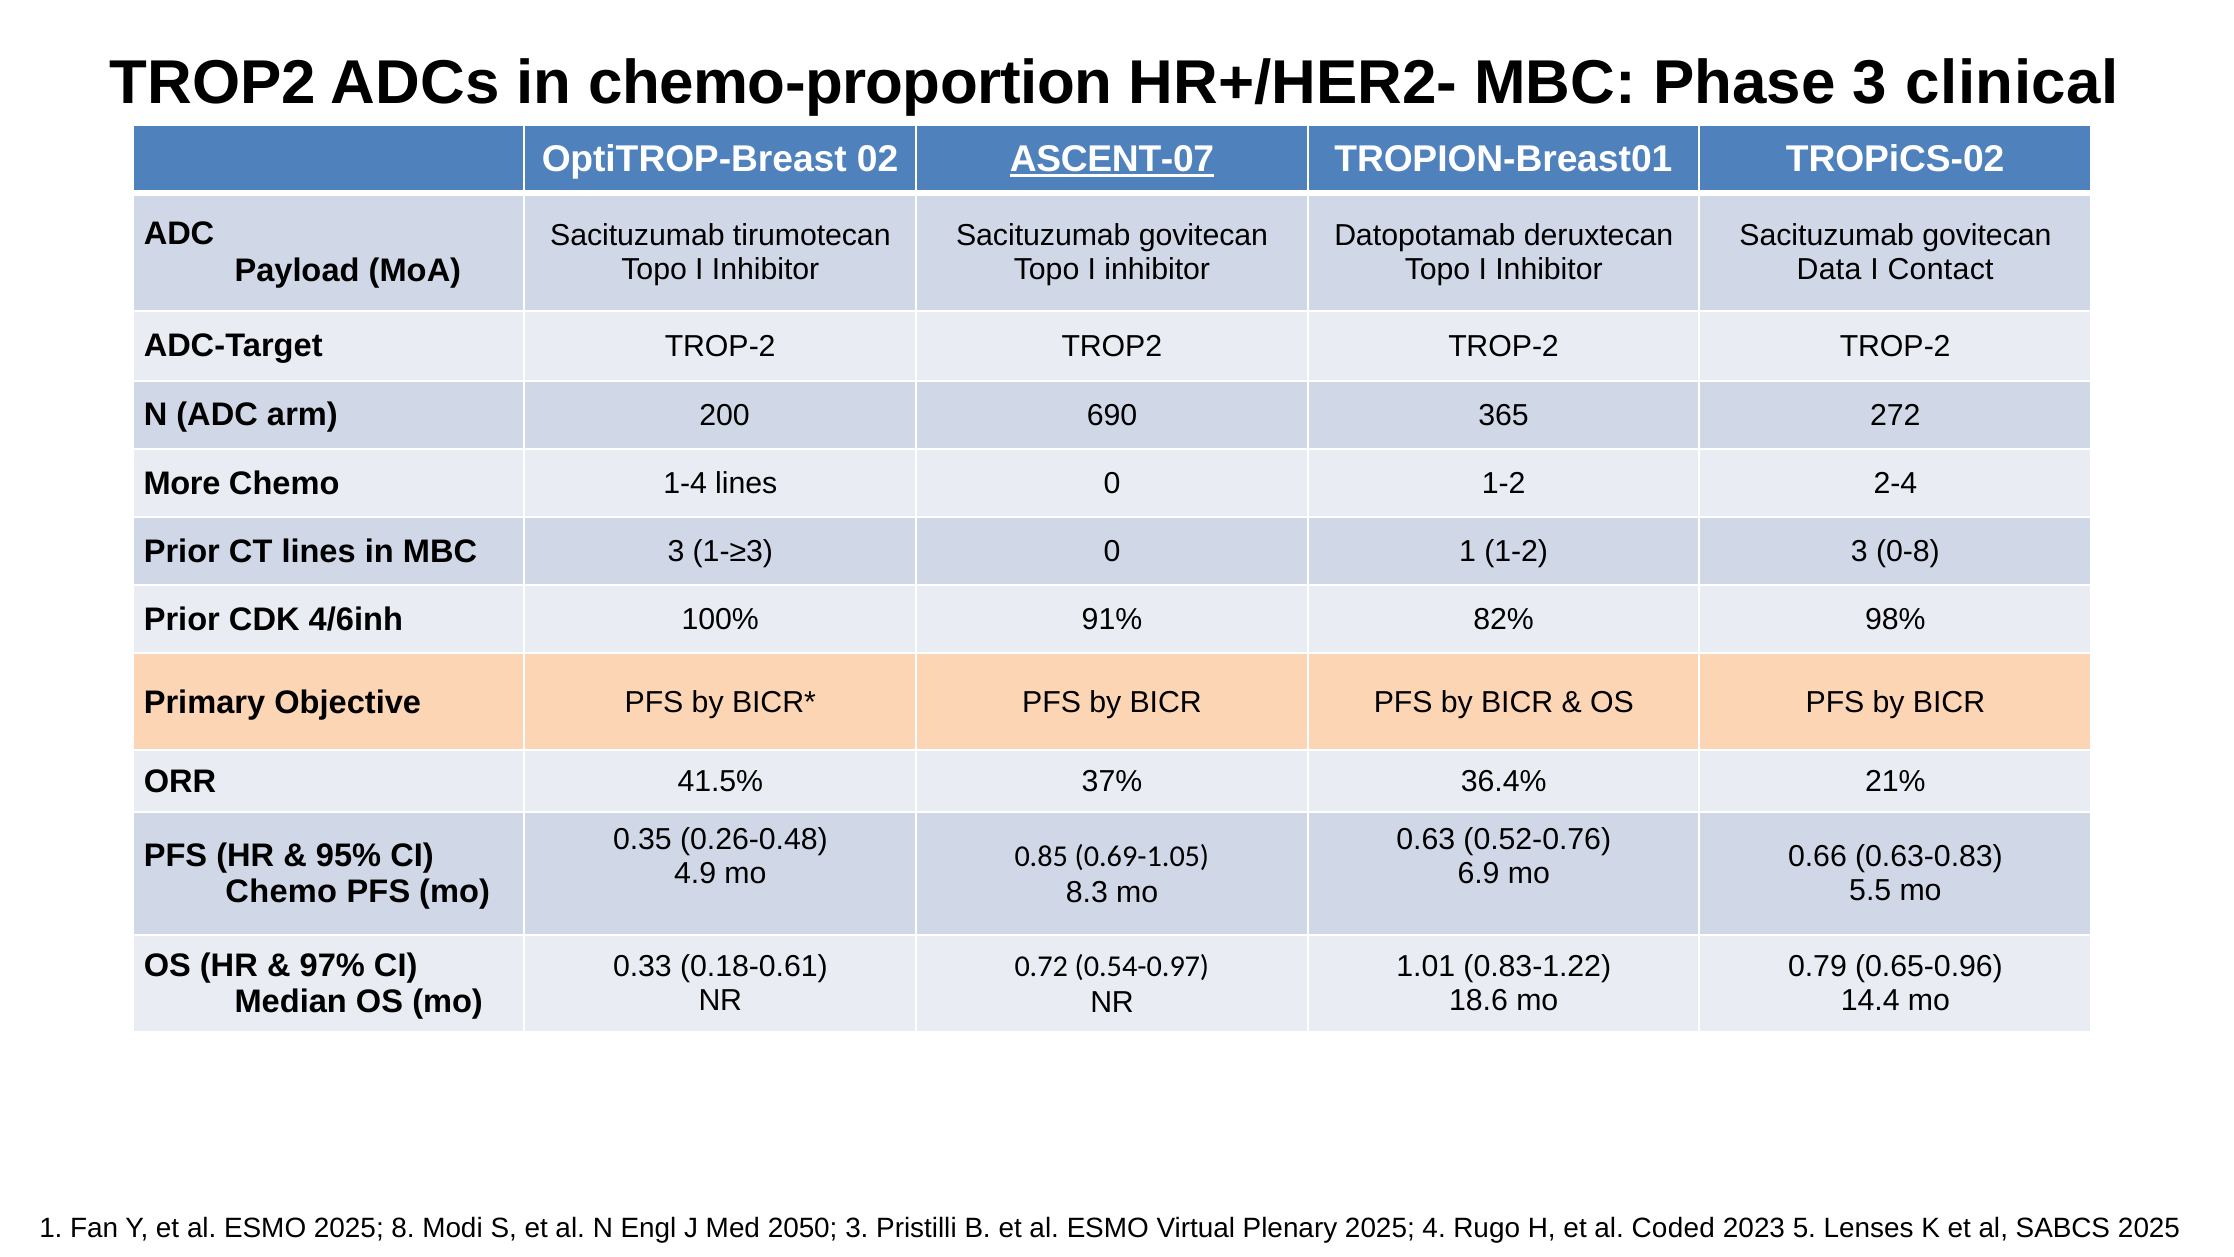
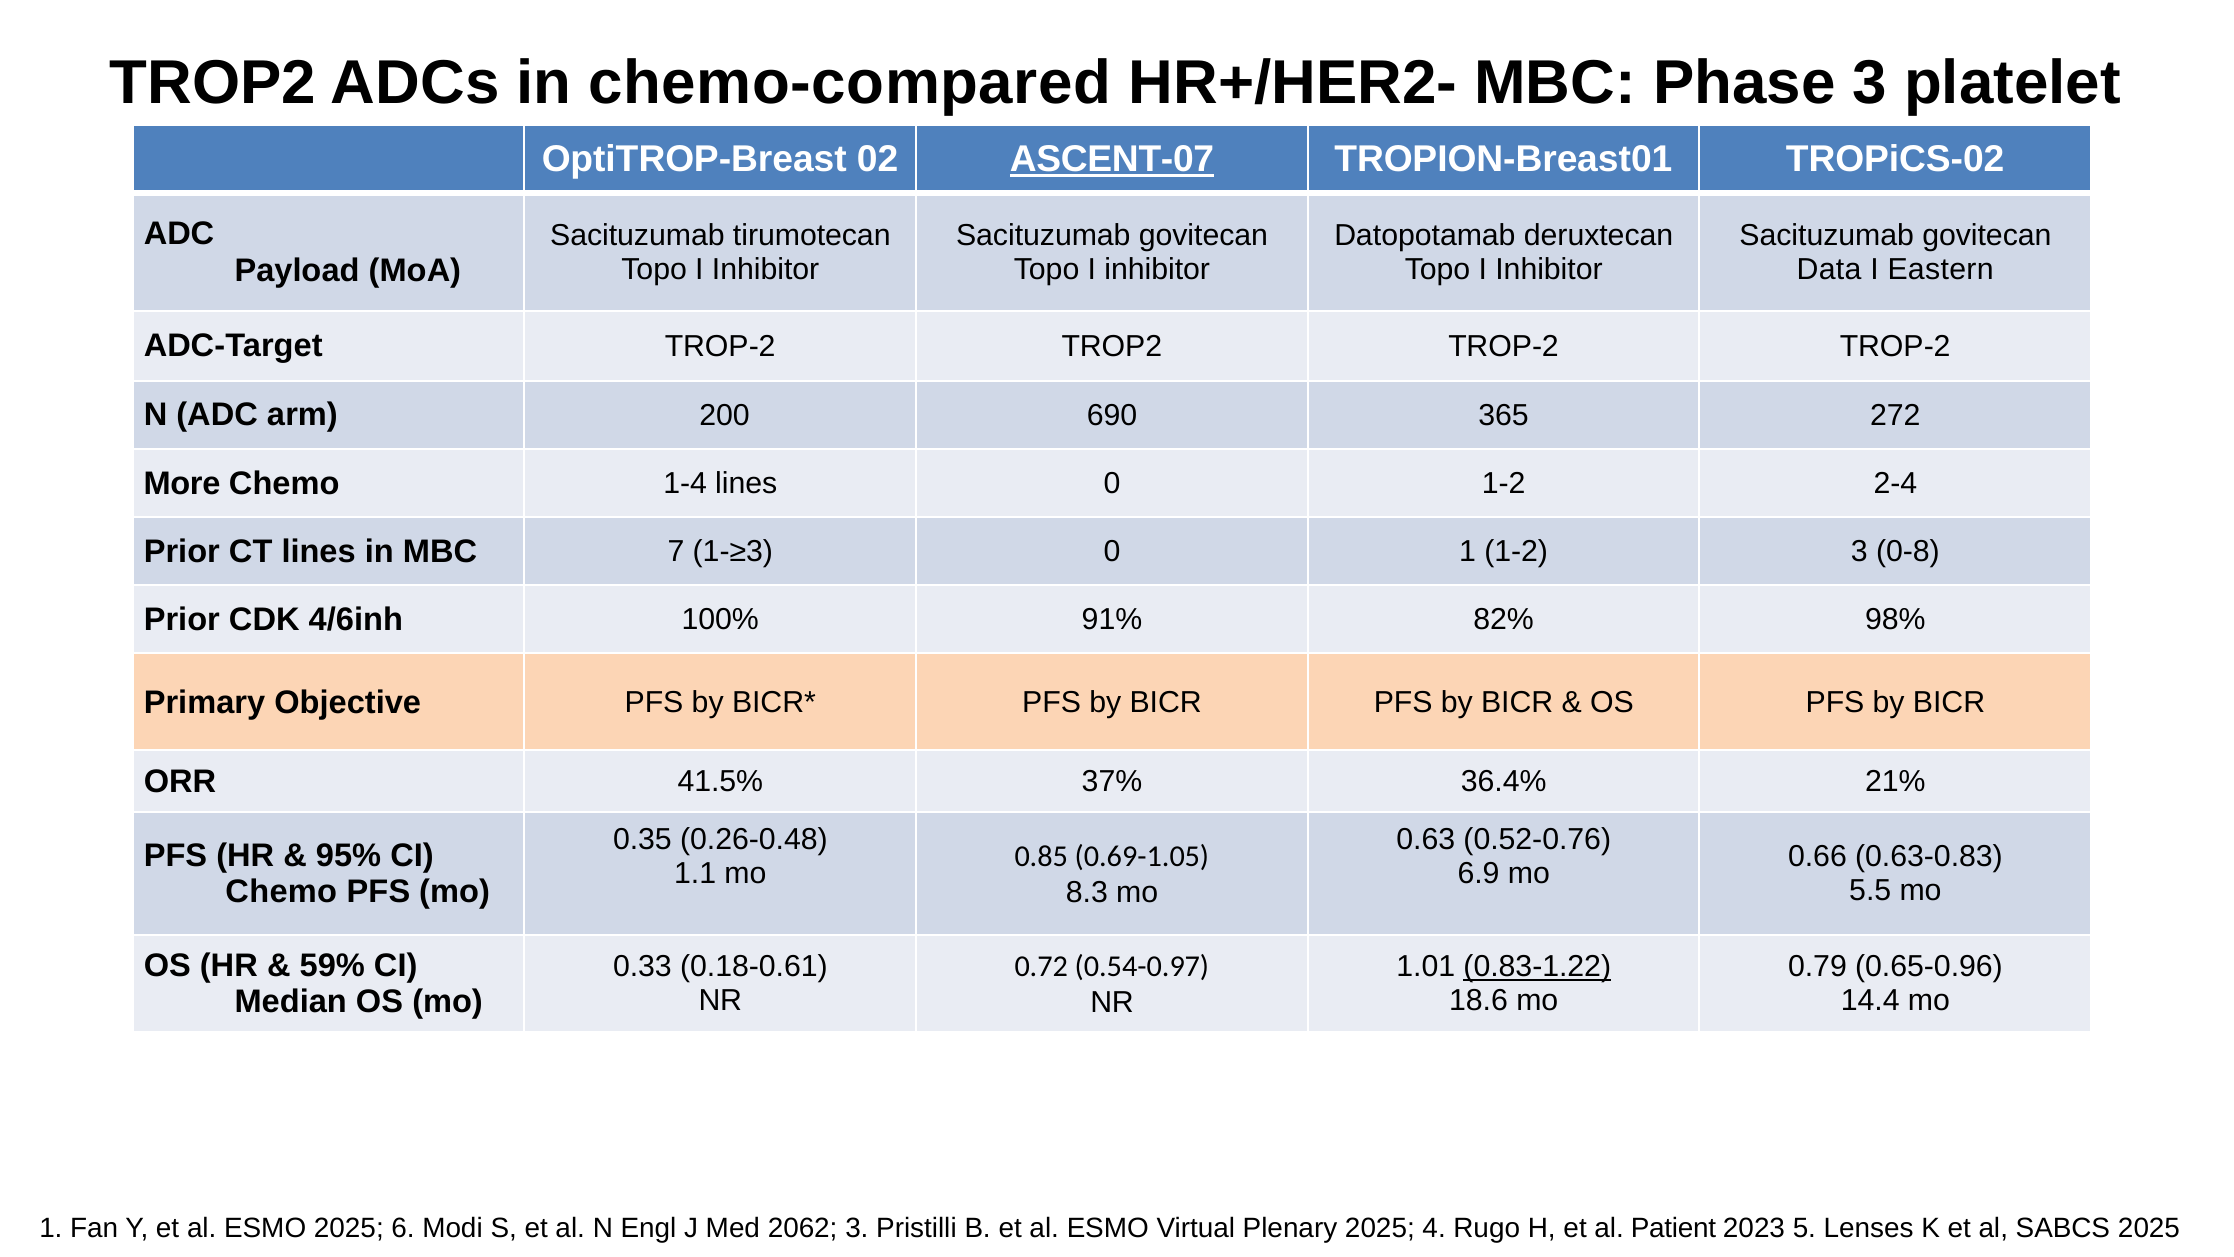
chemo-proportion: chemo-proportion -> chemo-compared
clinical: clinical -> platelet
Contact: Contact -> Eastern
MBC 3: 3 -> 7
4.9: 4.9 -> 1.1
97%: 97% -> 59%
0.83-1.22 underline: none -> present
8: 8 -> 6
2050: 2050 -> 2062
Coded: Coded -> Patient
